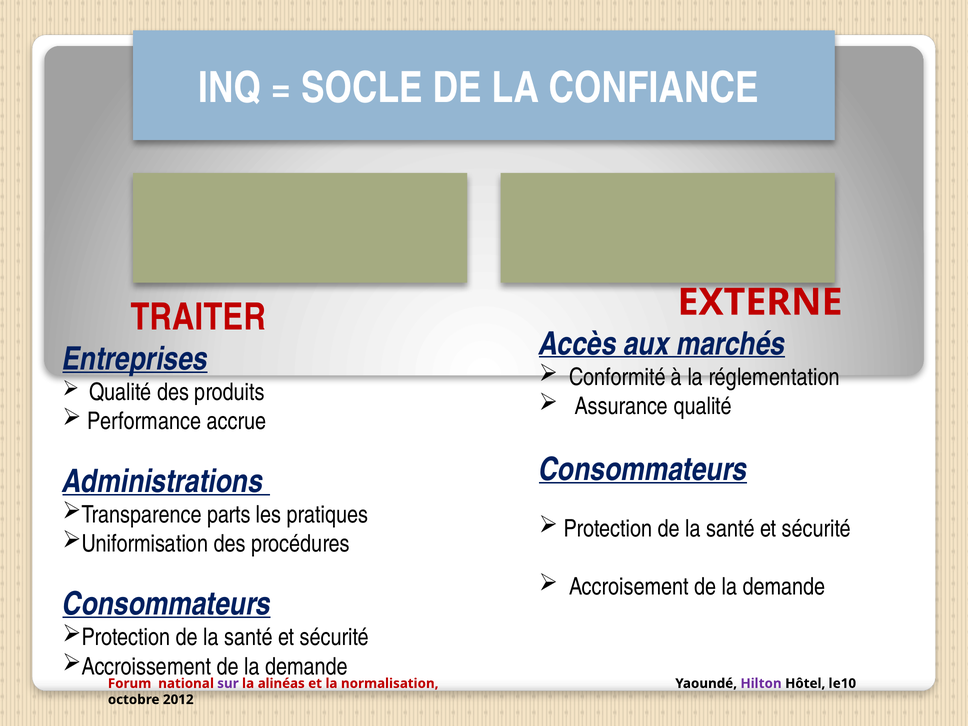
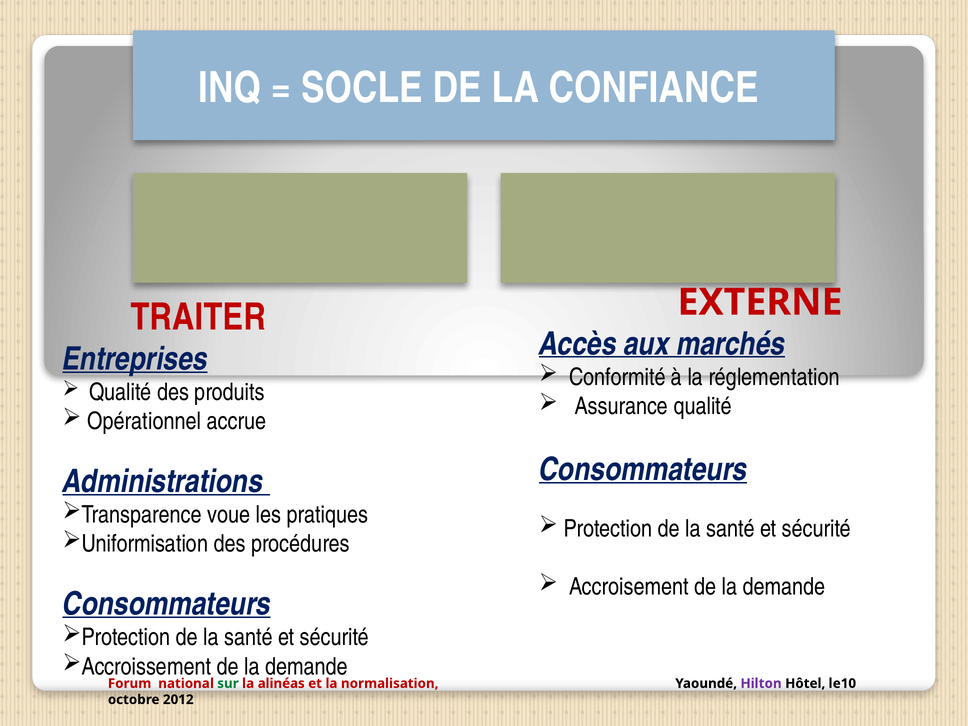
Performance: Performance -> Opérationnel
parts: parts -> voue
sur colour: purple -> green
